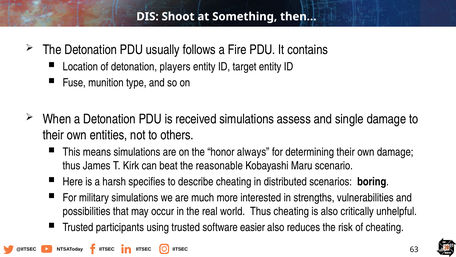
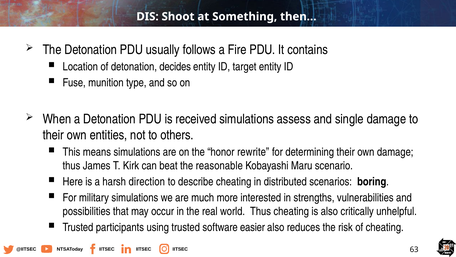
players: players -> decides
always: always -> rewrite
specifies: specifies -> direction
